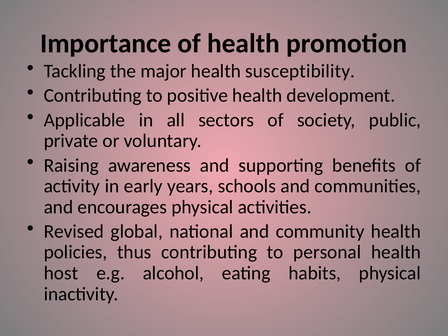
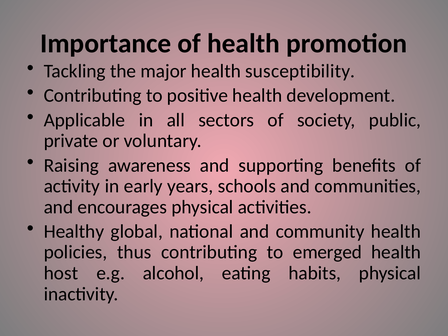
Revised: Revised -> Healthy
personal: personal -> emerged
